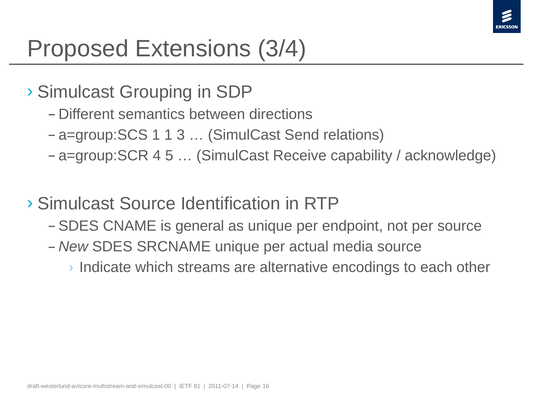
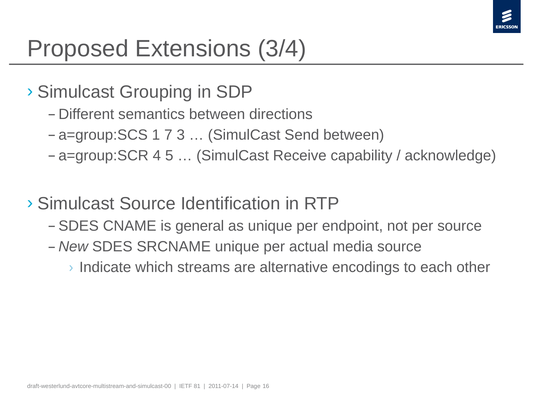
1 1: 1 -> 7
Send relations: relations -> between
